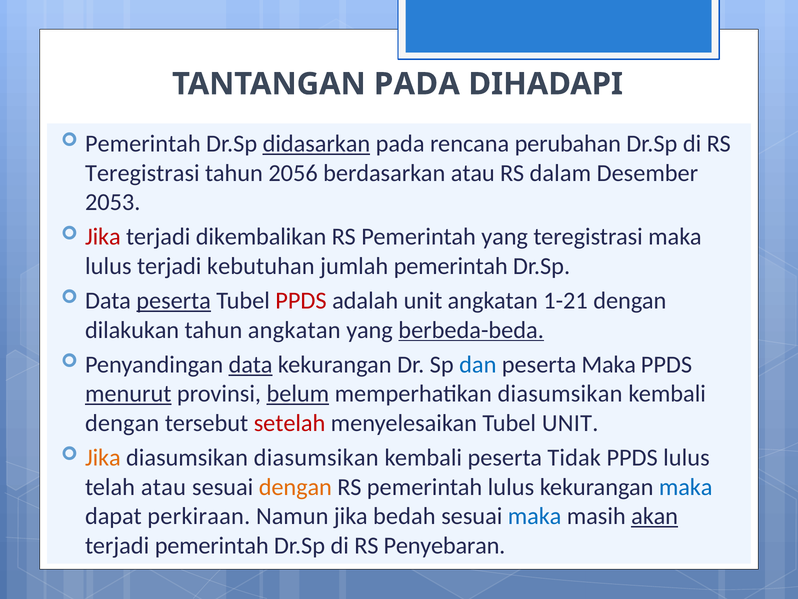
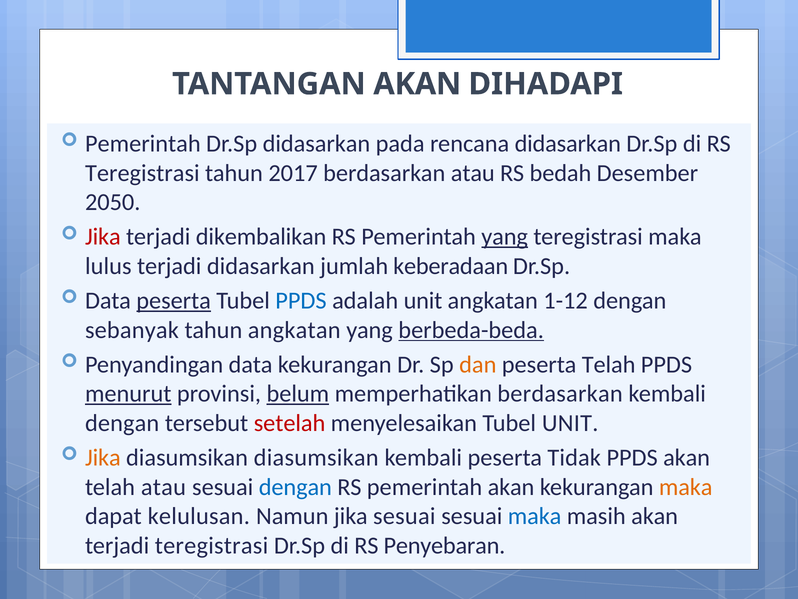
TANTANGAN PADA: PADA -> AKAN
didasarkan at (316, 144) underline: present -> none
rencana perubahan: perubahan -> didasarkan
2056: 2056 -> 2017
dalam: dalam -> bedah
2053: 2053 -> 2050
yang at (505, 237) underline: none -> present
terjadi kebutuhan: kebutuhan -> didasarkan
jumlah pemerintah: pemerintah -> keberadaan
PPDS at (301, 300) colour: red -> blue
1-21: 1-21 -> 1-12
dilakukan: dilakukan -> sebanyak
data at (251, 364) underline: present -> none
dan colour: blue -> orange
peserta Maka: Maka -> Telah
memperhatikan diasumsikan: diasumsikan -> berdasarkan
PPDS lulus: lulus -> akan
dengan at (295, 487) colour: orange -> blue
pemerintah lulus: lulus -> akan
maka at (686, 487) colour: blue -> orange
perkiraan: perkiraan -> kelulusan
jika bedah: bedah -> sesuai
akan at (655, 516) underline: present -> none
terjadi pemerintah: pemerintah -> teregistrasi
